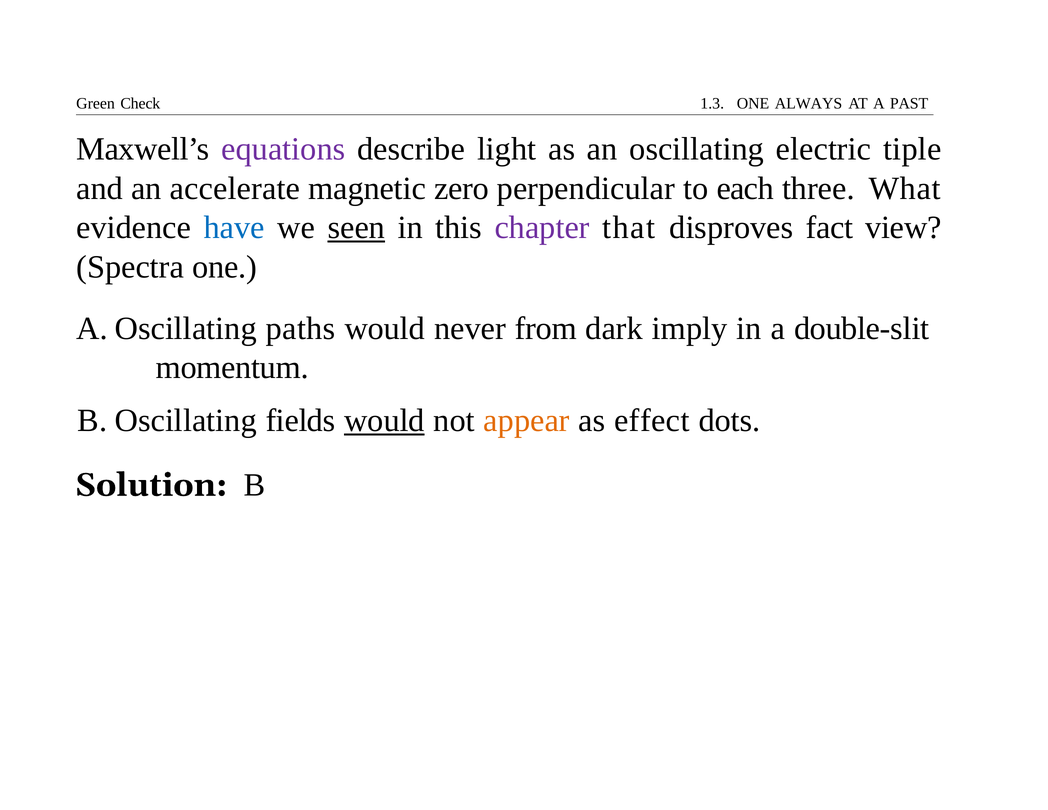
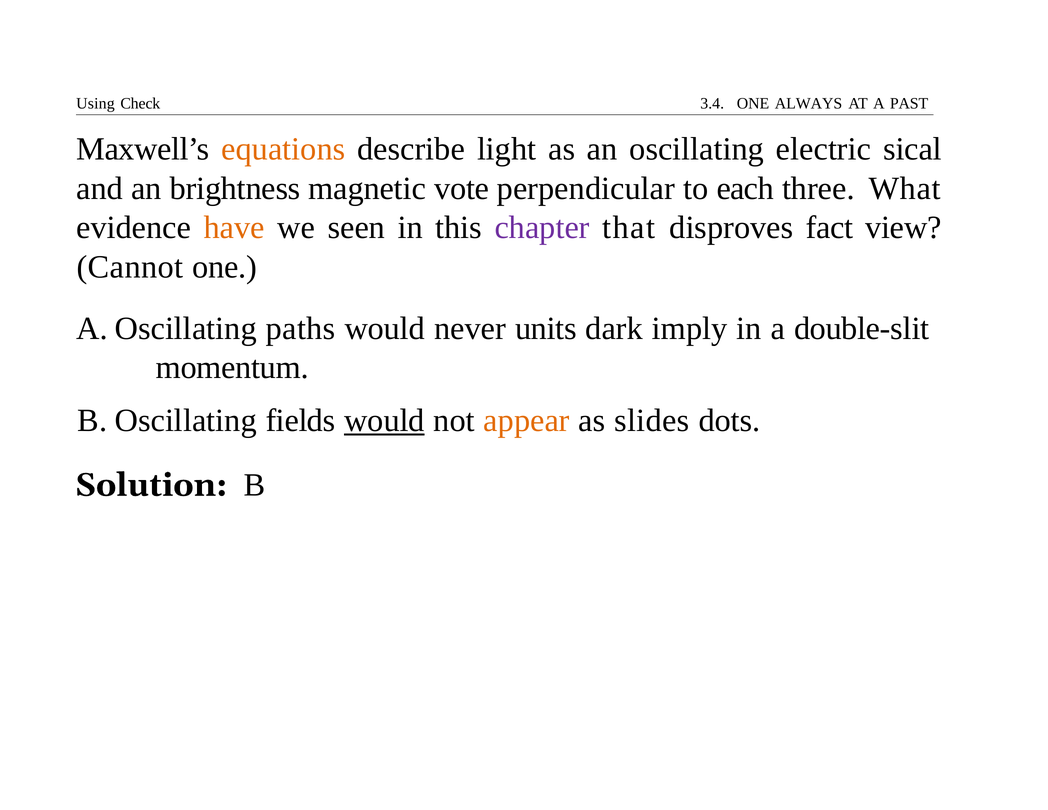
Green: Green -> Using
1.3: 1.3 -> 3.4
equations colour: purple -> orange
tiple: tiple -> sical
accelerate: accelerate -> brightness
zero: zero -> vote
have colour: blue -> orange
seen underline: present -> none
Spectra: Spectra -> Cannot
from: from -> units
effect: effect -> slides
